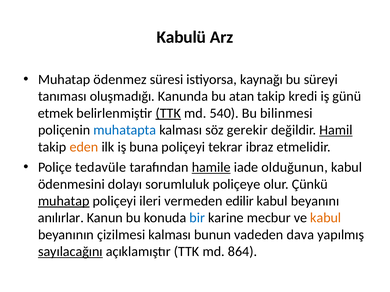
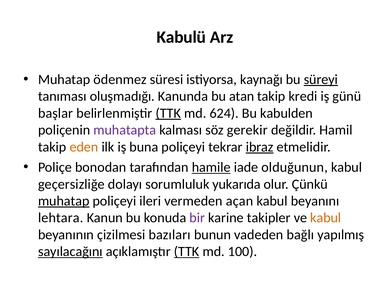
süreyi underline: none -> present
etmek: etmek -> başlar
540: 540 -> 624
bilinmesi: bilinmesi -> kabulden
muhatapta colour: blue -> purple
Hamil underline: present -> none
ibraz underline: none -> present
tedavüle: tedavüle -> bonodan
ödenmesini: ödenmesini -> geçersizliğe
poliçeye: poliçeye -> yukarıda
edilir: edilir -> açan
anılırlar: anılırlar -> lehtara
bir colour: blue -> purple
mecbur: mecbur -> takipler
çizilmesi kalması: kalması -> bazıları
dava: dava -> bağlı
TTK at (187, 252) underline: none -> present
864: 864 -> 100
